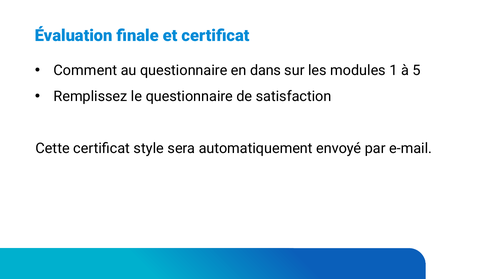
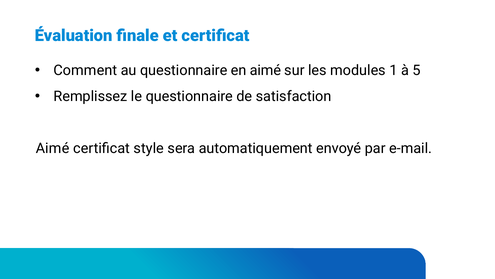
en dans: dans -> aimé
Cette at (53, 148): Cette -> Aimé
